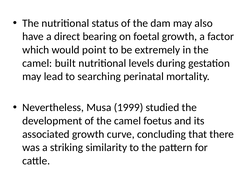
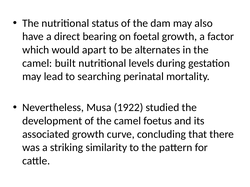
point: point -> apart
extremely: extremely -> alternates
1999: 1999 -> 1922
